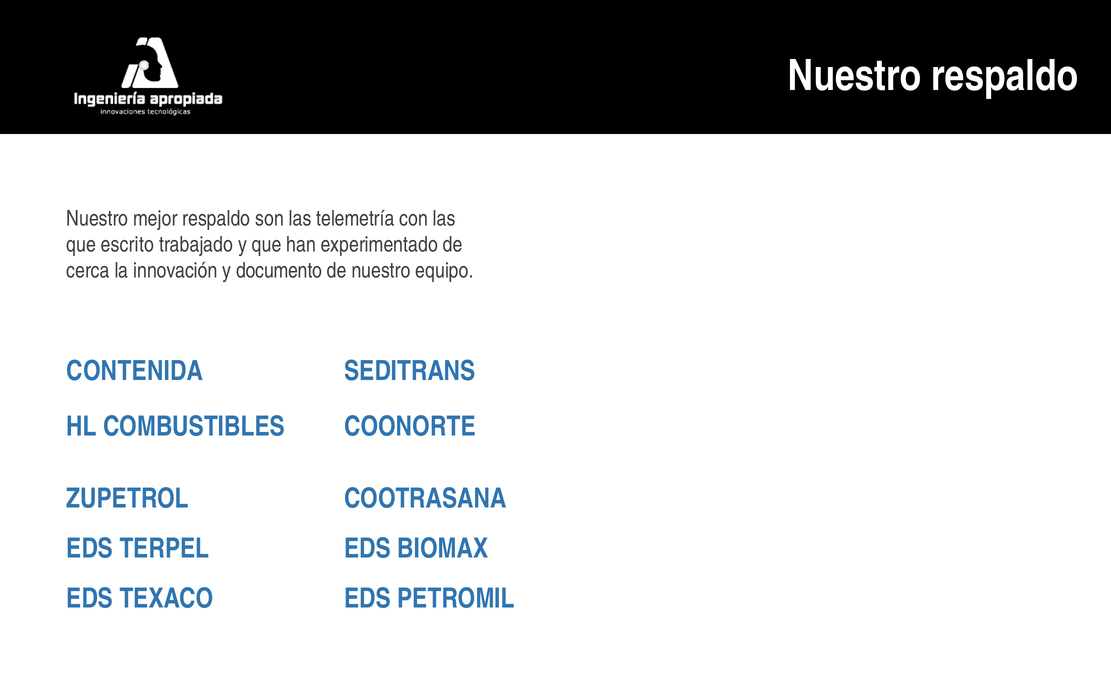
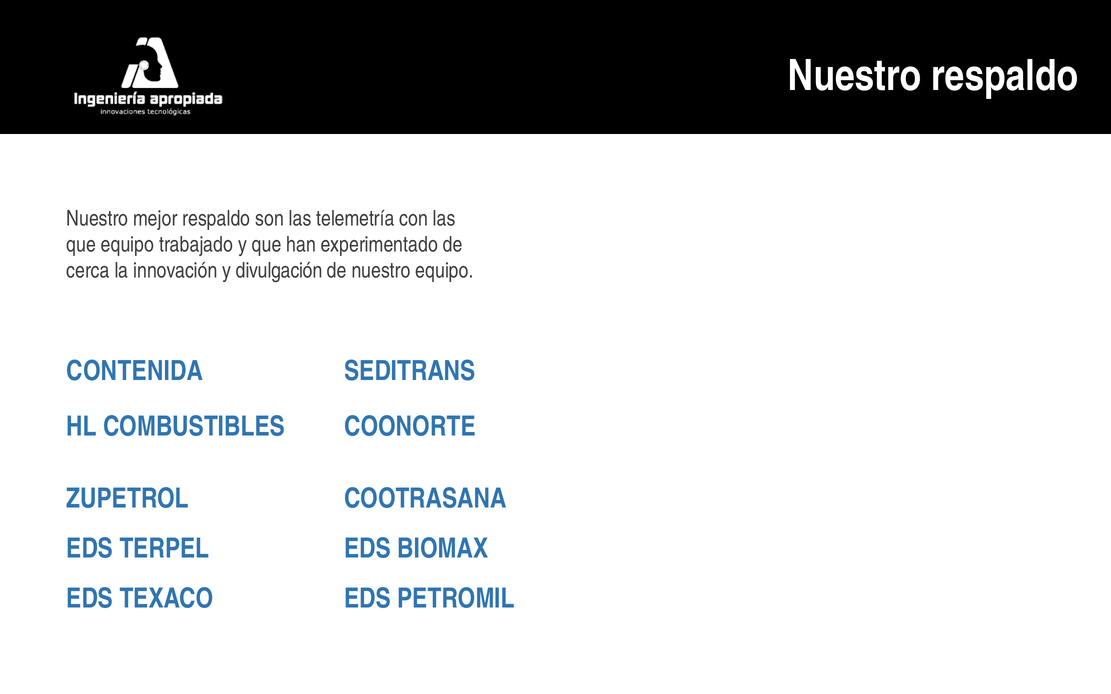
que escrito: escrito -> equipo
documento: documento -> divulgación
